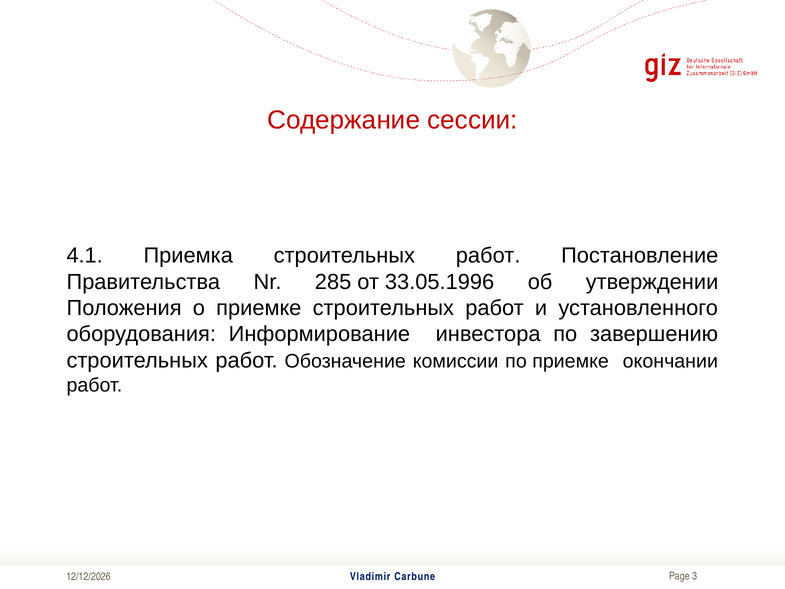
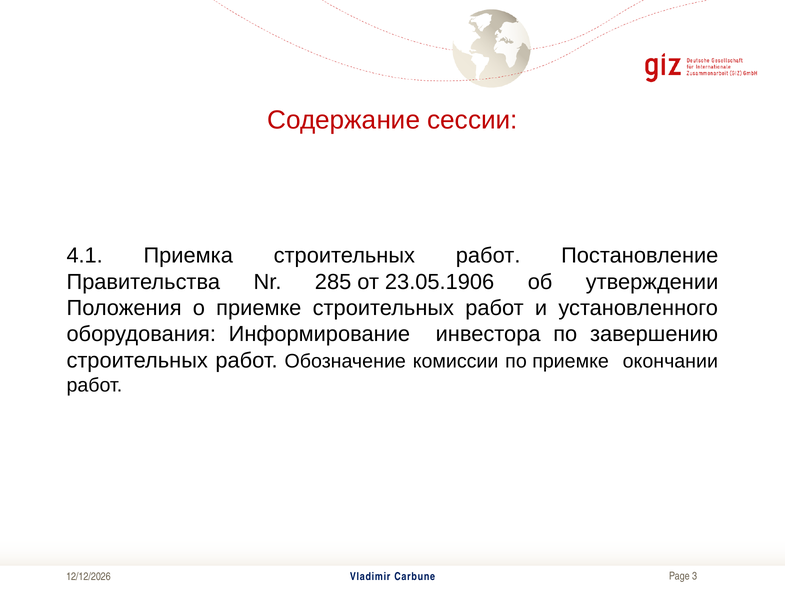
33.05.1996: 33.05.1996 -> 23.05.1906
